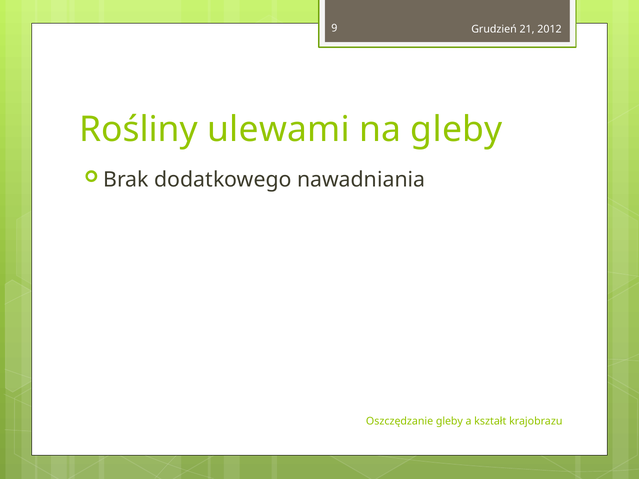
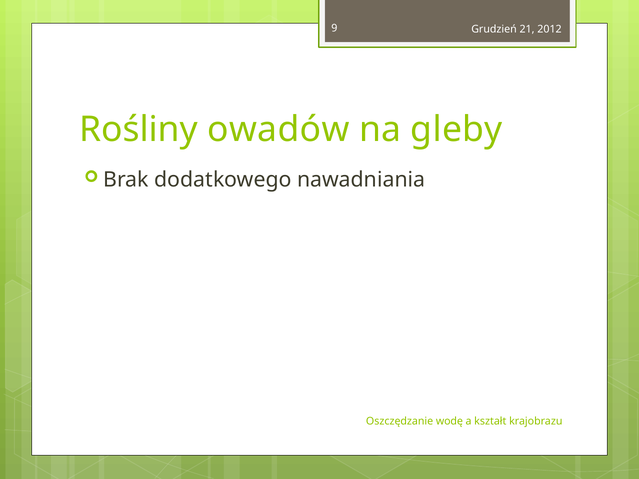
ulewami: ulewami -> owadów
Oszczędzanie gleby: gleby -> wodę
